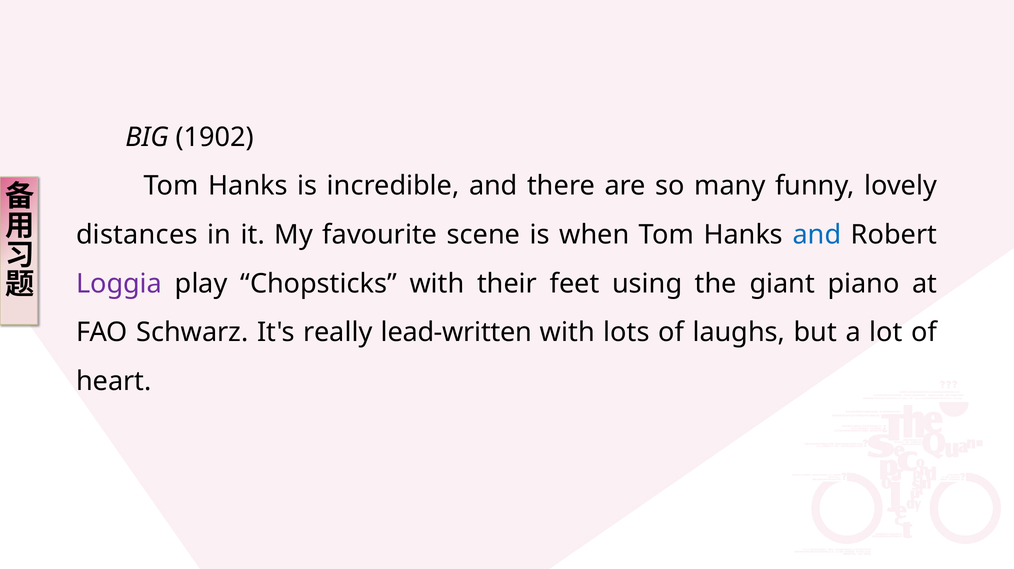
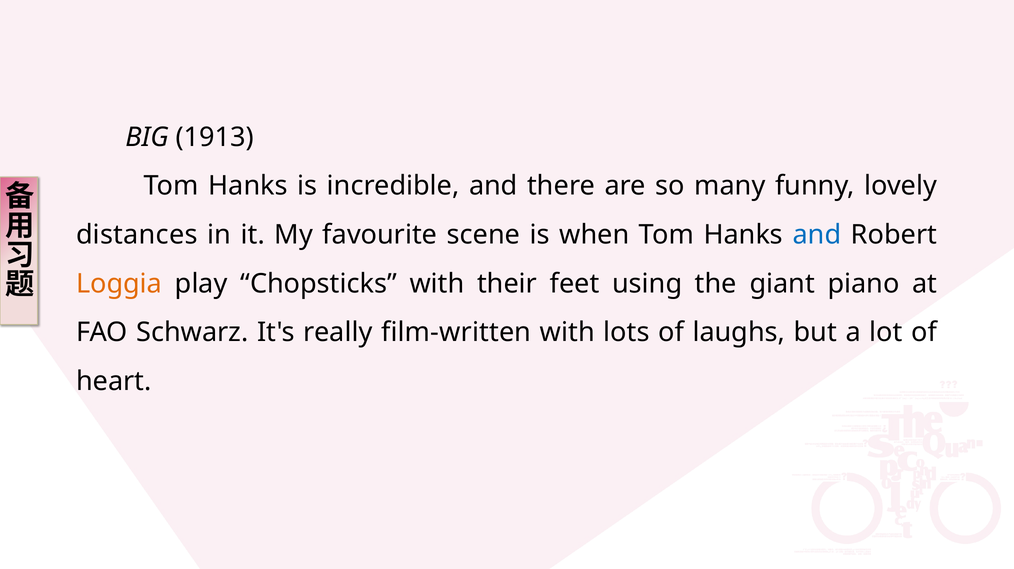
1902: 1902 -> 1913
Loggia colour: purple -> orange
lead-written: lead-written -> film-written
